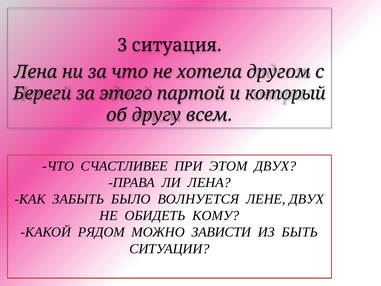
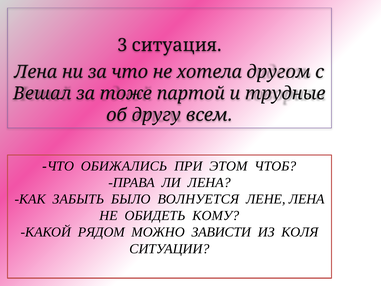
Береги: Береги -> Вешал
этого: этого -> тоже
который: который -> трудные
СЧАСТЛИВЕЕ: СЧАСТЛИВЕЕ -> ОБИЖАЛИСЬ
ЭТОМ ДВУХ: ДВУХ -> ЧТОБ
ЛЕНЕ ДВУХ: ДВУХ -> ЛЕНА
БЫТЬ: БЫТЬ -> КОЛЯ
